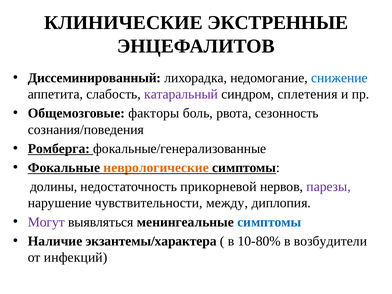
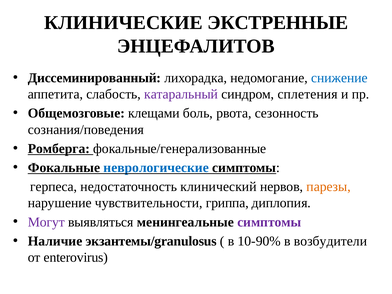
факторы: факторы -> клещами
неврологические colour: orange -> blue
долины: долины -> герпеса
прикорневой: прикорневой -> клинический
парезы colour: purple -> orange
между: между -> гриппа
симптомы at (269, 222) colour: blue -> purple
экзантемы/характера: экзантемы/характера -> экзантемы/granulosus
10-80%: 10-80% -> 10-90%
инфекций: инфекций -> enterovirus
